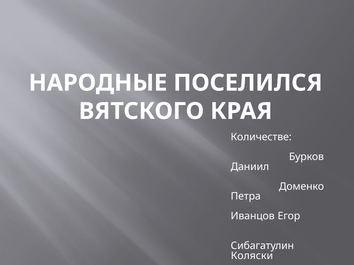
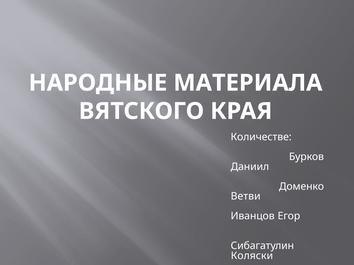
ПОСЕЛИЛСЯ: ПОСЕЛИЛСЯ -> МАТЕРИАЛА
Петра: Петра -> Ветви
